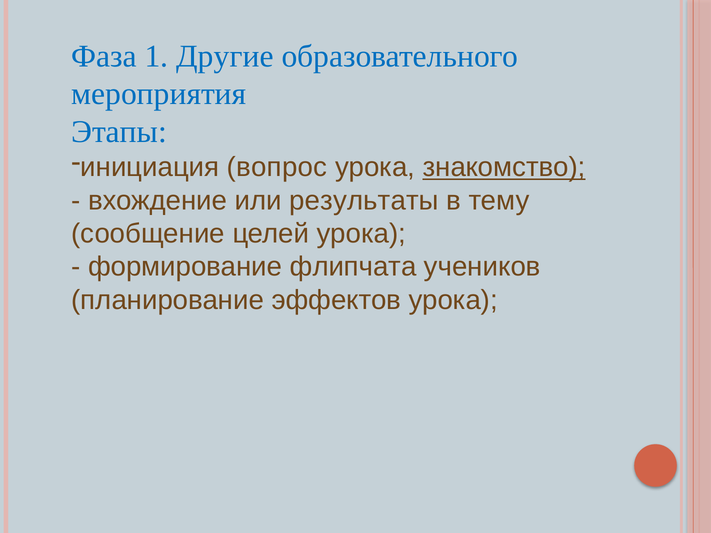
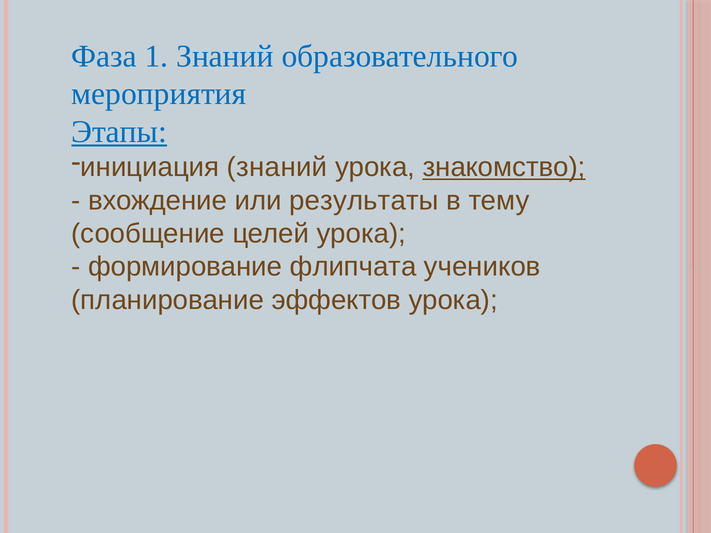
1 Другие: Другие -> Знаний
Этапы underline: none -> present
инициация вопрос: вопрос -> знаний
